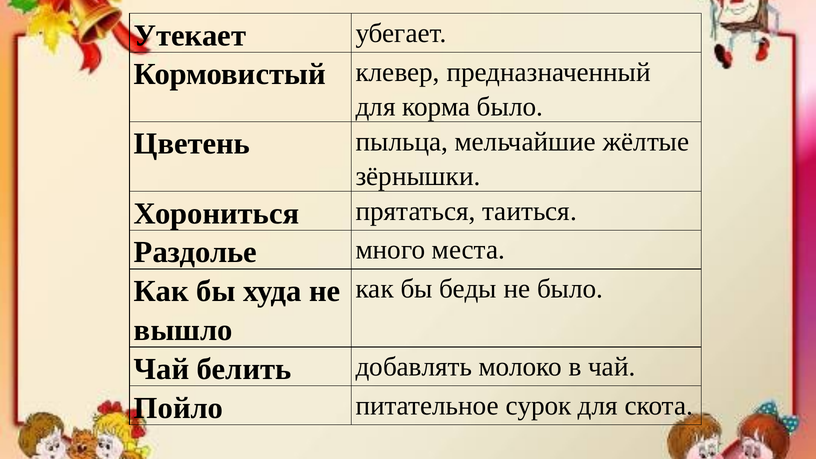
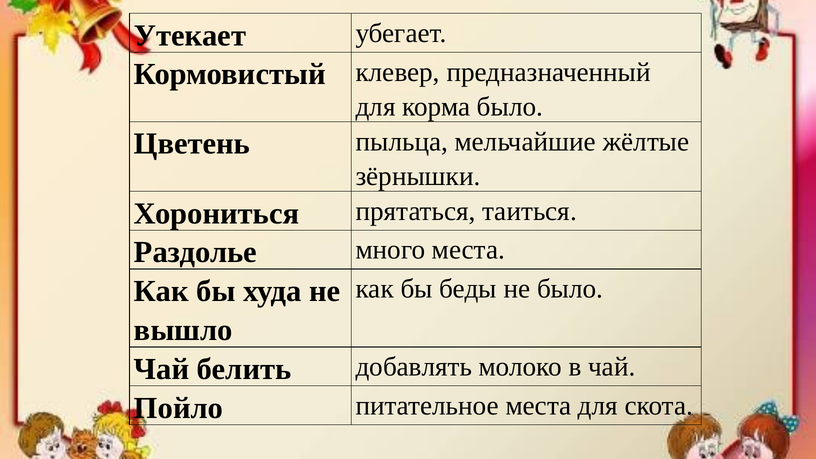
питательное сурок: сурок -> места
